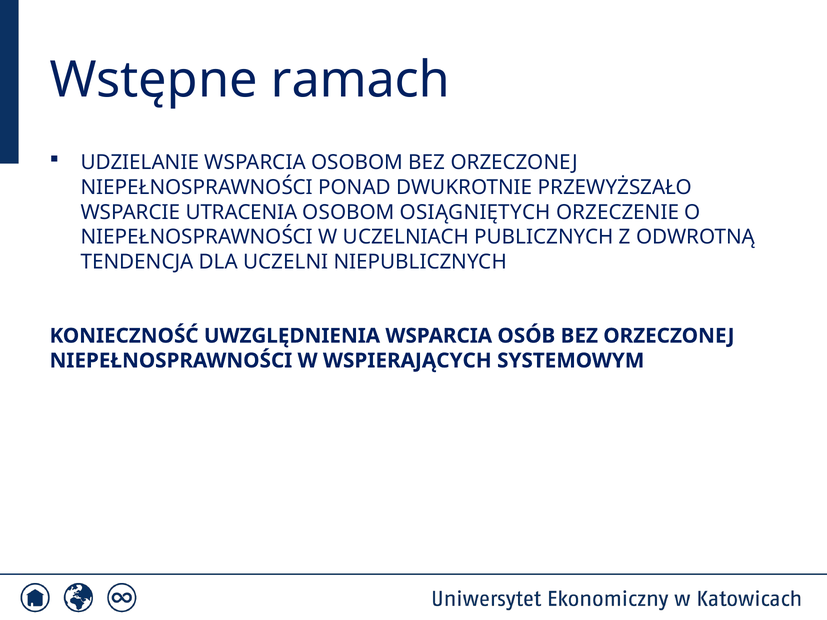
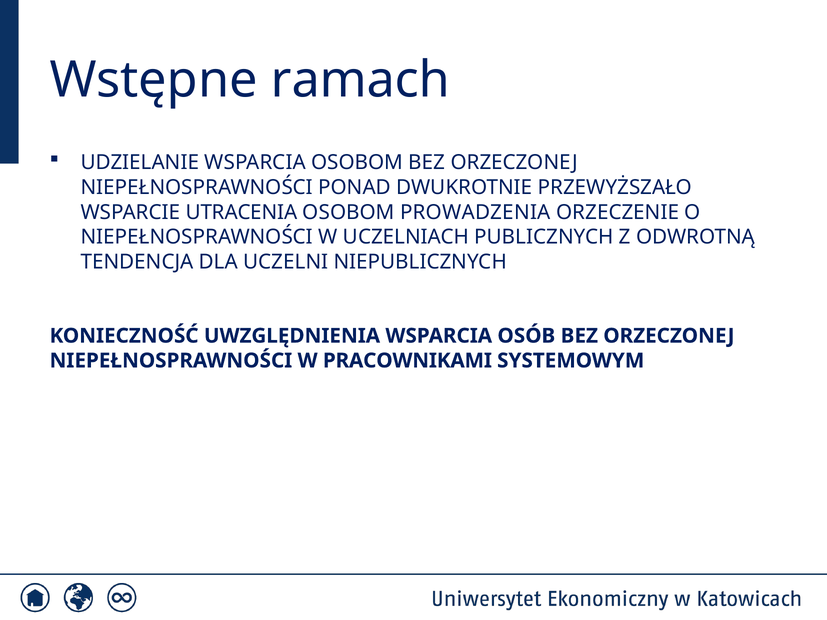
OSIĄGNIĘTYCH: OSIĄGNIĘTYCH -> PROWADZENIA
WSPIERAJĄCYCH: WSPIERAJĄCYCH -> PRACOWNIKAMI
